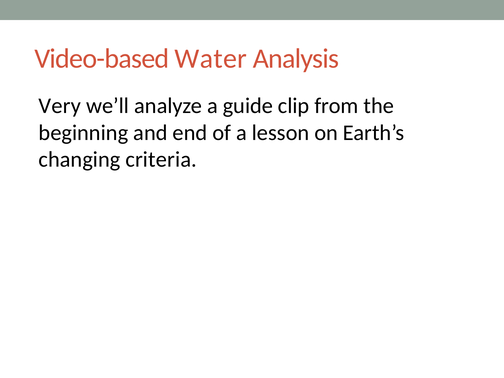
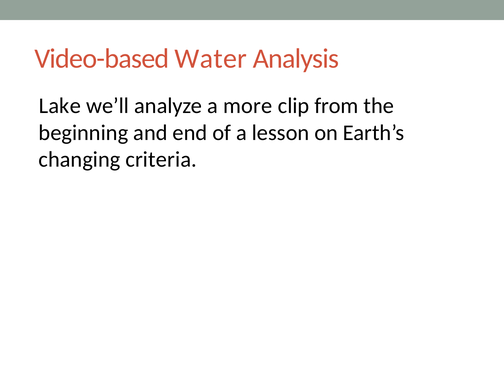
Very: Very -> Lake
guide: guide -> more
